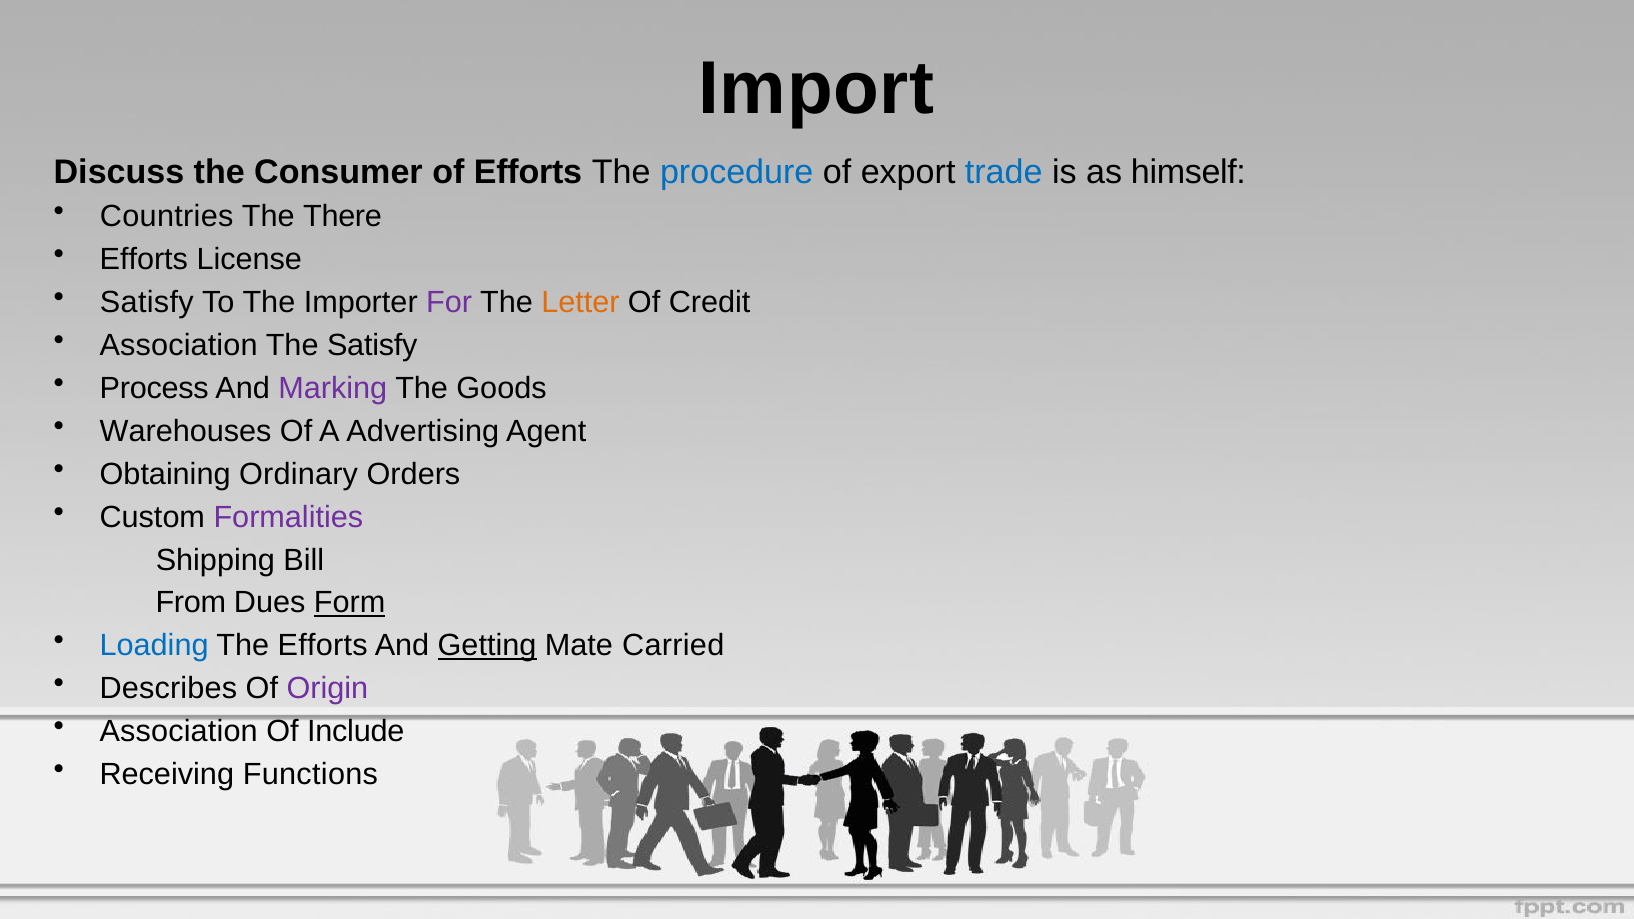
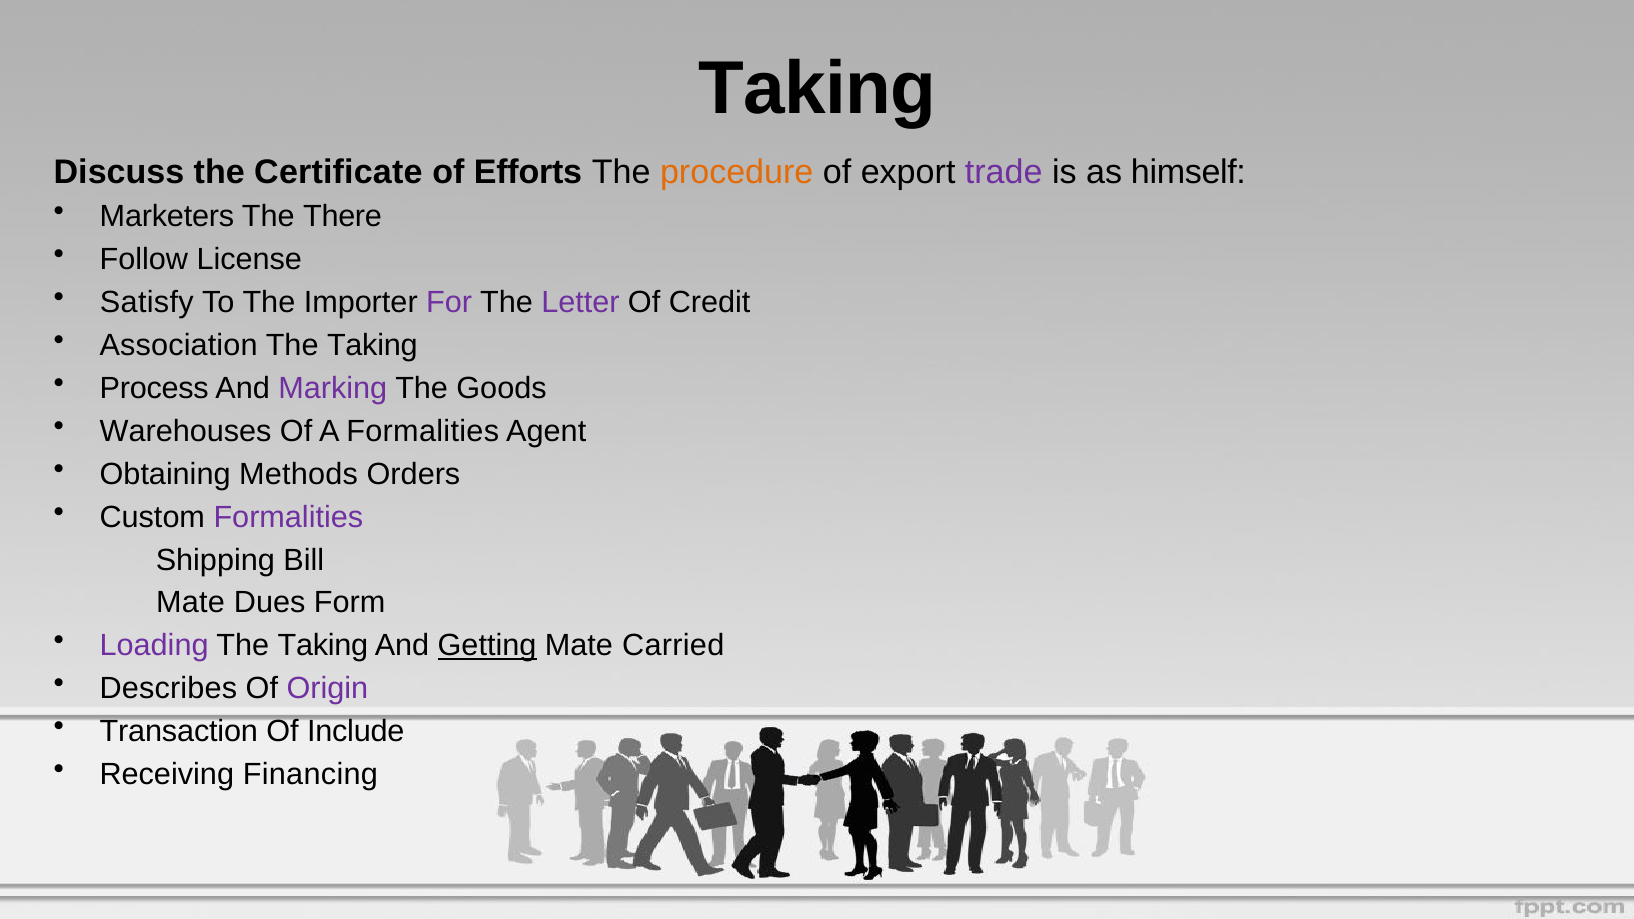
Import at (816, 89): Import -> Taking
Consumer: Consumer -> Certificate
procedure colour: blue -> orange
trade colour: blue -> purple
Countries: Countries -> Marketers
Efforts at (144, 260): Efforts -> Follow
Letter colour: orange -> purple
Satisfy at (372, 346): Satisfy -> Taking
A Advertising: Advertising -> Formalities
Ordinary: Ordinary -> Methods
From at (191, 603): From -> Mate
Form underline: present -> none
Loading colour: blue -> purple
Efforts at (323, 646): Efforts -> Taking
Association at (179, 732): Association -> Transaction
Functions: Functions -> Financing
